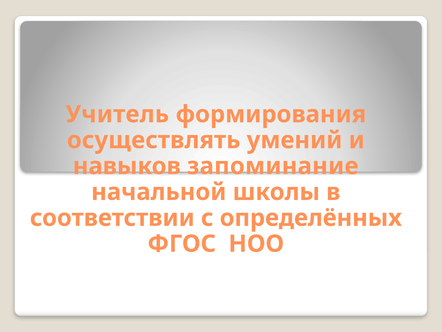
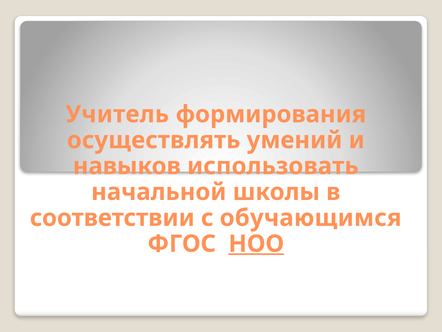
запоминание: запоминание -> использовать
определённых: определённых -> обучающимся
НОО underline: none -> present
